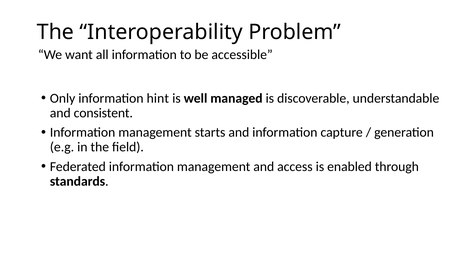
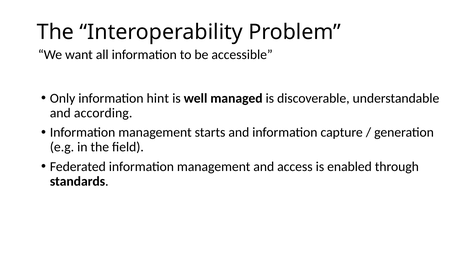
consistent: consistent -> according
